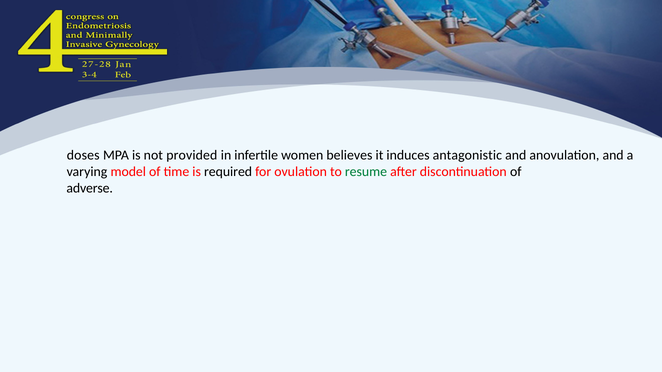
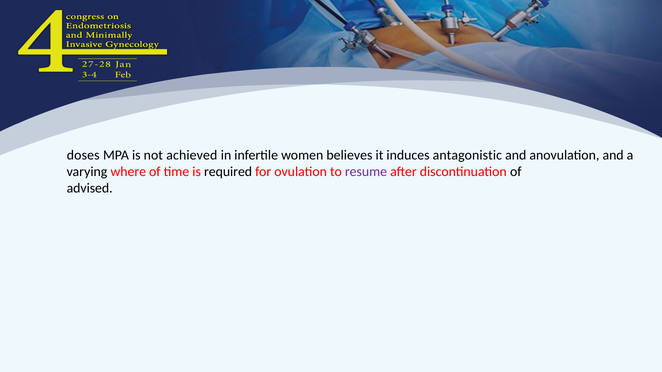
provided: provided -> achieved
model: model -> where
resume colour: green -> purple
adverse: adverse -> advised
